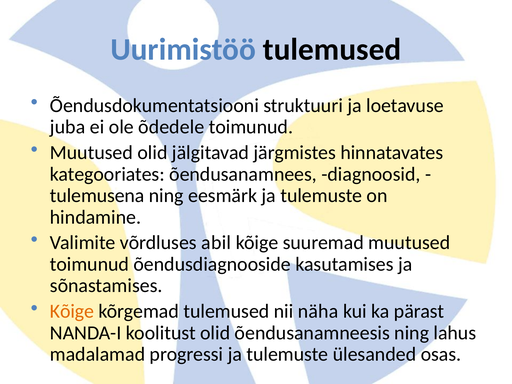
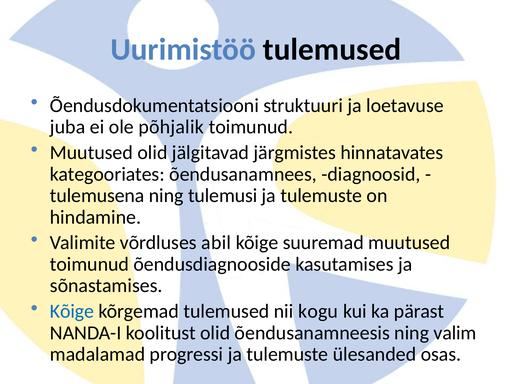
õdedele: õdedele -> põhjalik
eesmärk: eesmärk -> tulemusi
Kõige at (72, 311) colour: orange -> blue
näha: näha -> kogu
lahus: lahus -> valim
